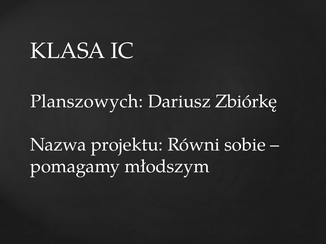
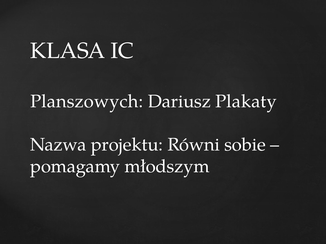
Zbiórkę: Zbiórkę -> Plakaty
